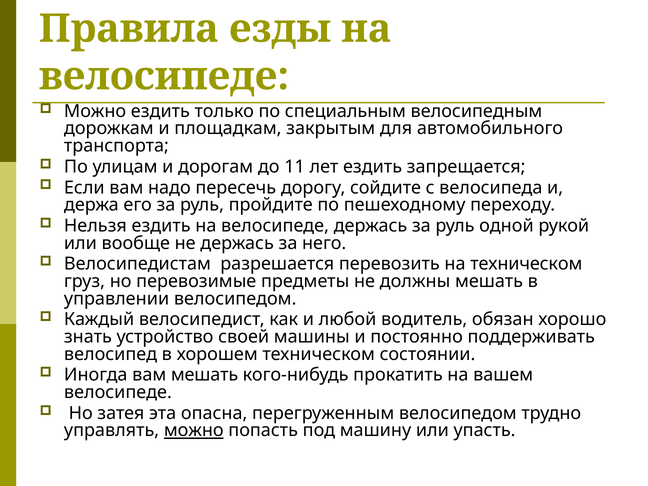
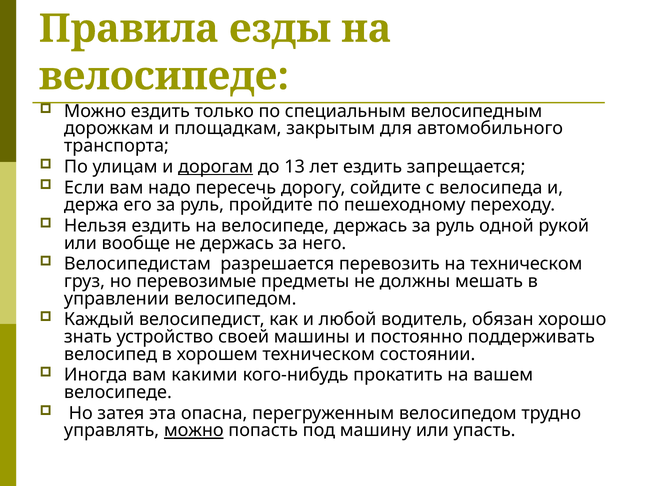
дорогам underline: none -> present
11: 11 -> 13
вам мешать: мешать -> какими
